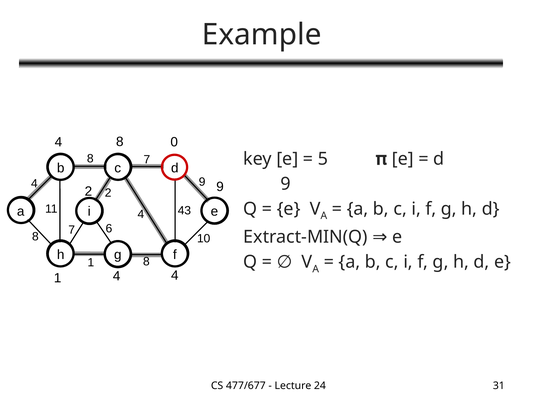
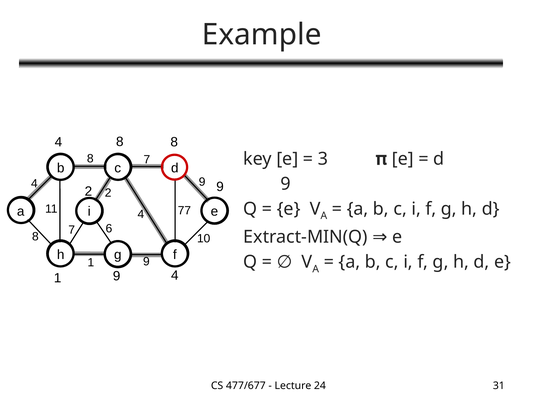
0 at (174, 142): 0 -> 8
5: 5 -> 3
43: 43 -> 77
8 at (146, 262): 8 -> 9
4 at (117, 276): 4 -> 9
